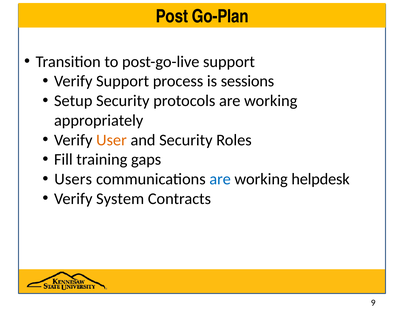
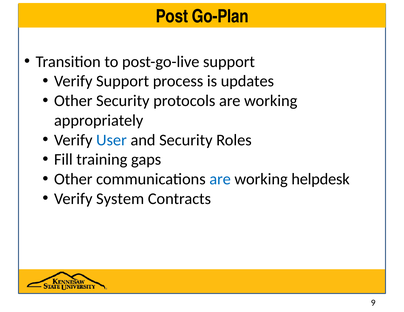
sessions: sessions -> updates
Setup at (73, 101): Setup -> Other
User colour: orange -> blue
Users at (73, 179): Users -> Other
